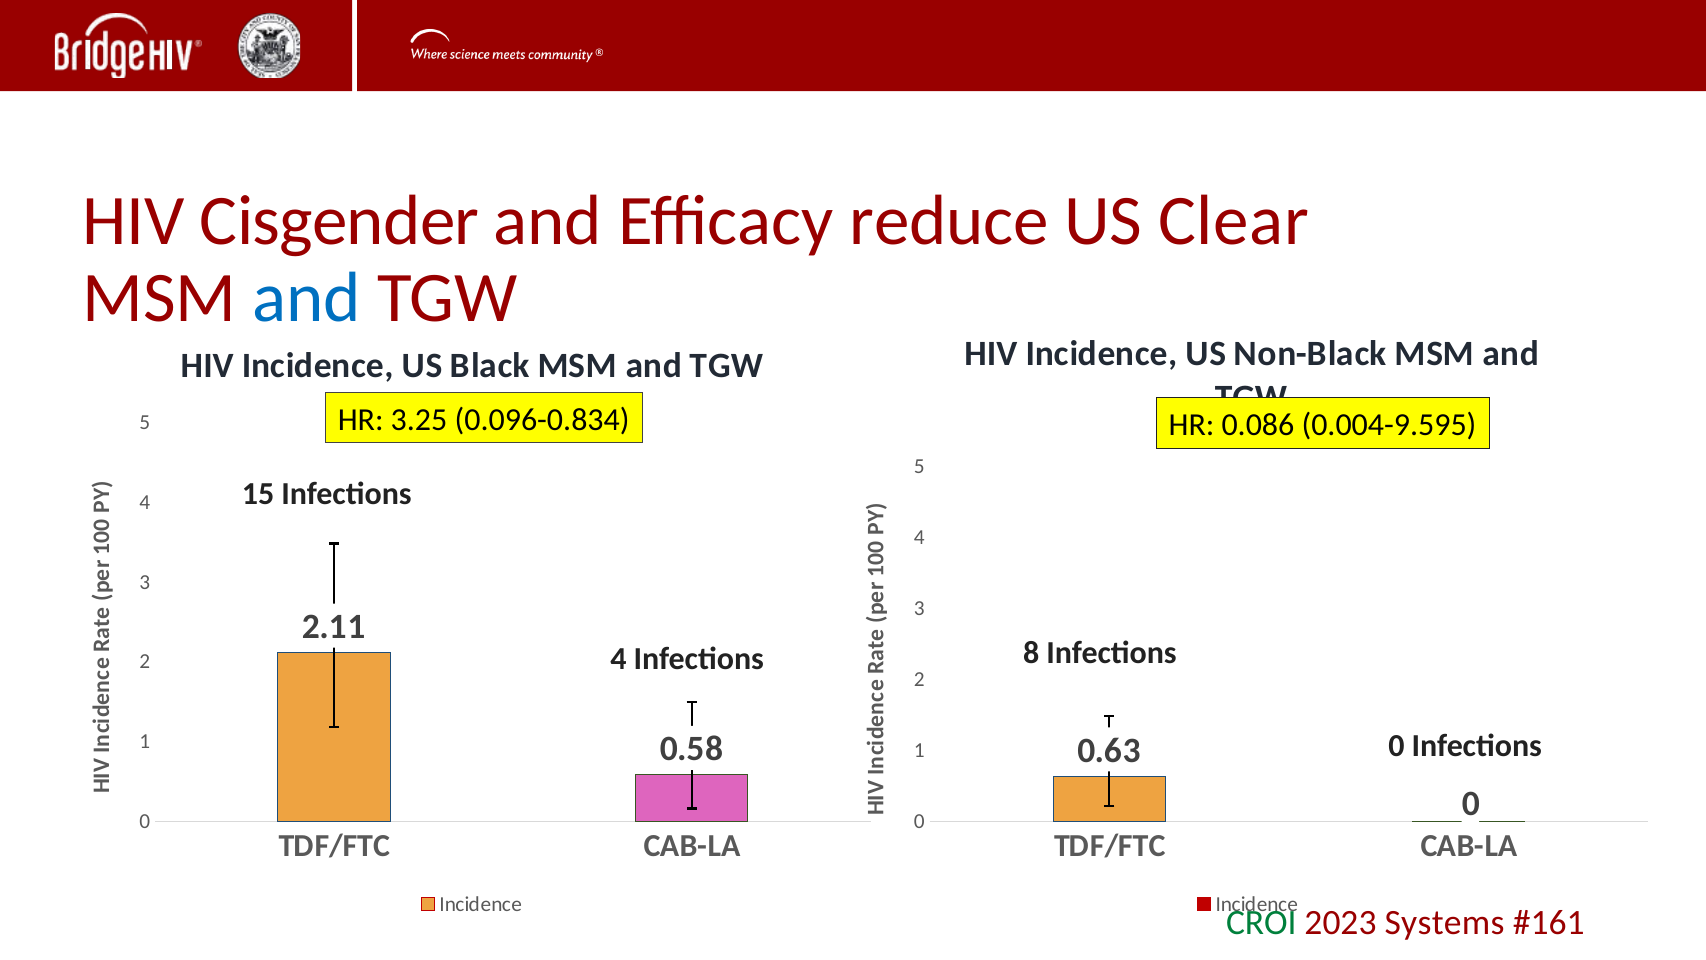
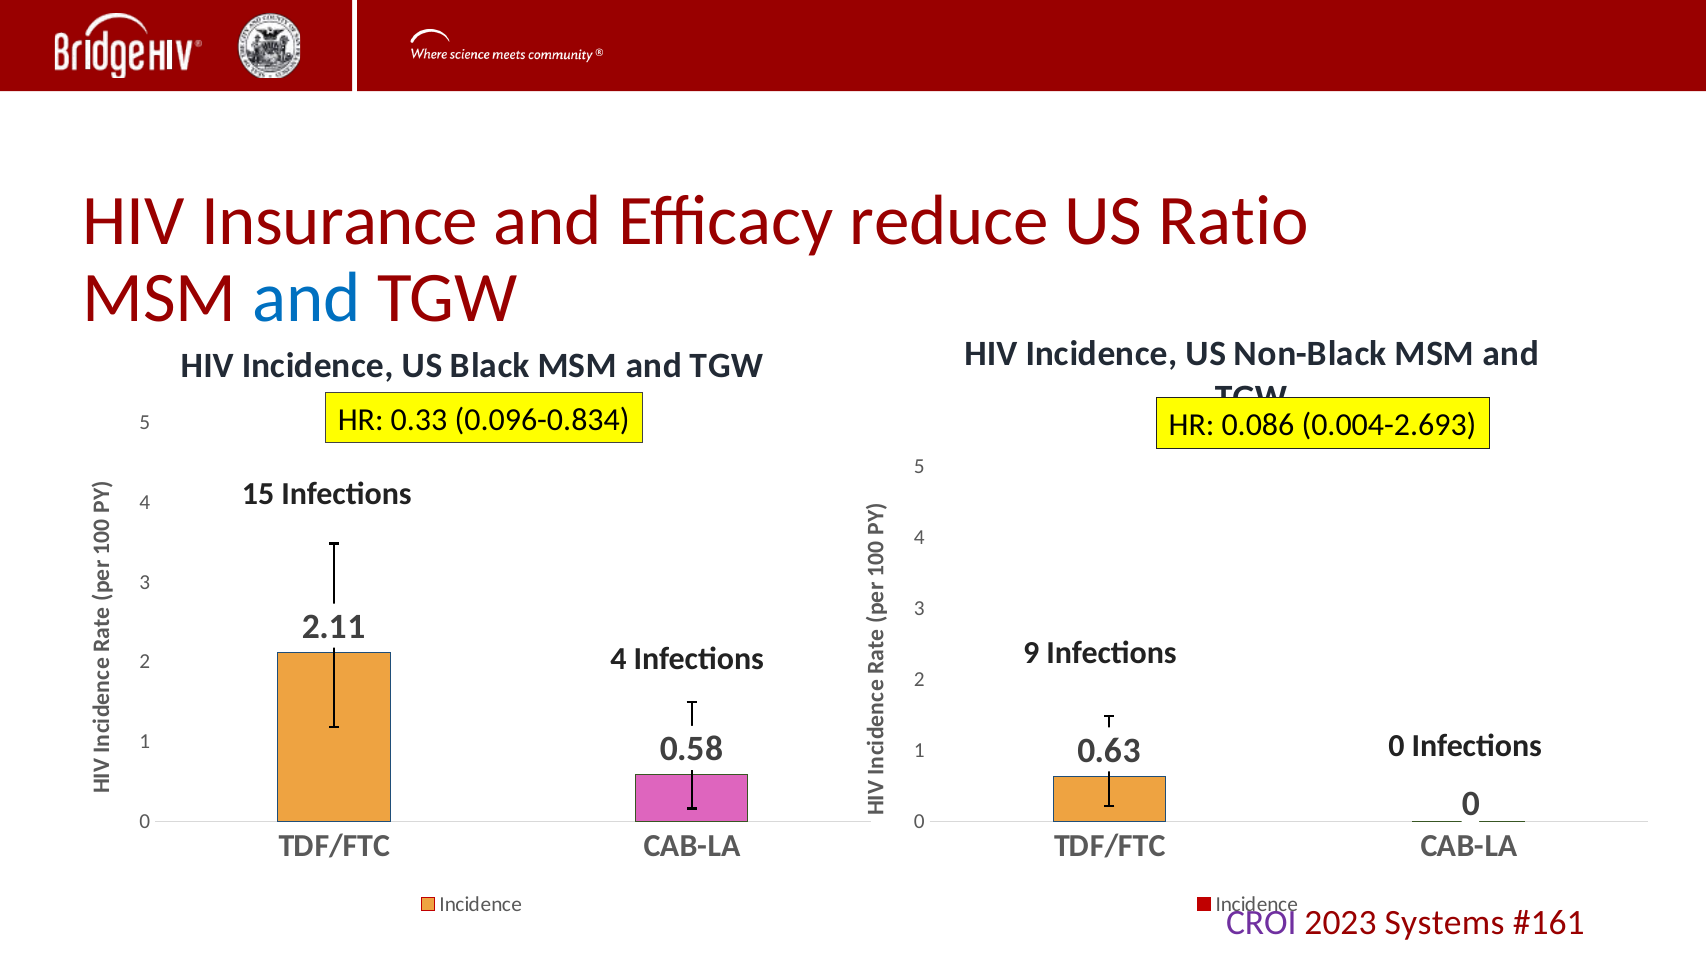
Cisgender: Cisgender -> Insurance
Clear: Clear -> Ratio
3.25: 3.25 -> 0.33
0.004-9.595: 0.004-9.595 -> 0.004-2.693
8: 8 -> 9
CROI colour: green -> purple
